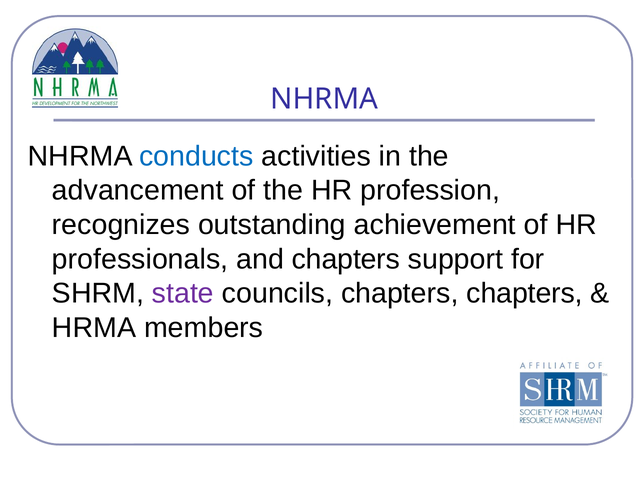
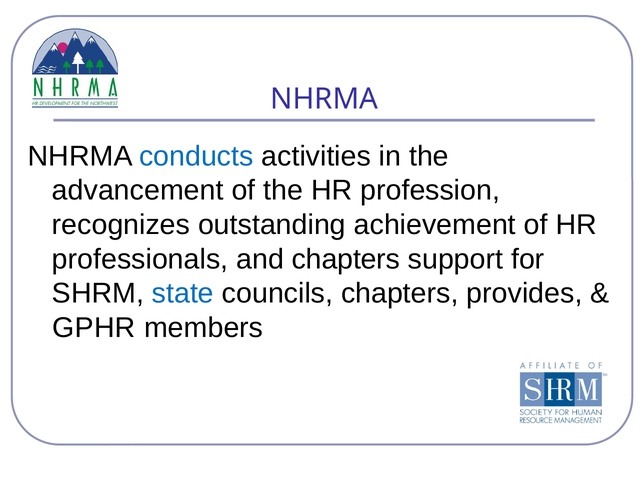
state colour: purple -> blue
chapters chapters: chapters -> provides
HRMA: HRMA -> GPHR
